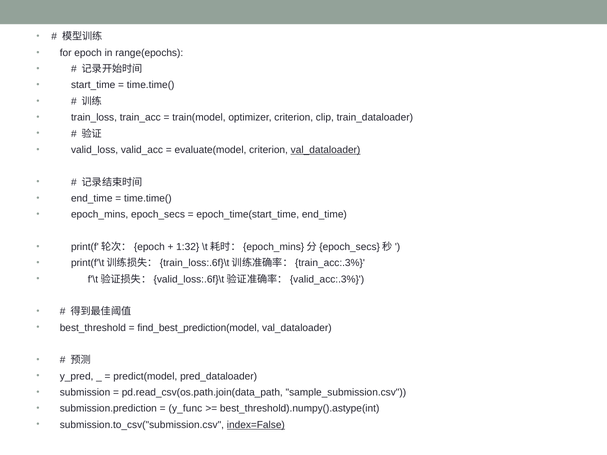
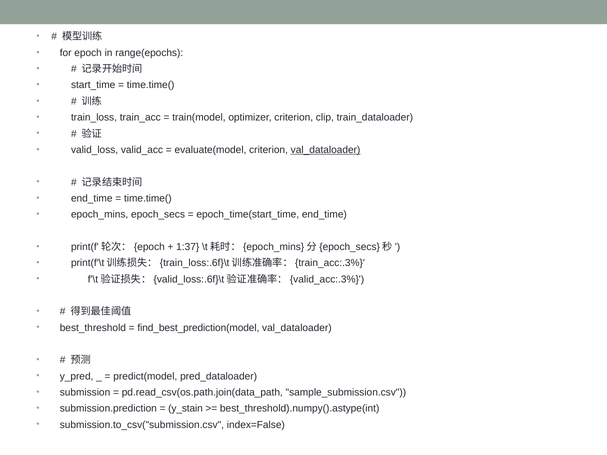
1:32: 1:32 -> 1:37
y_func: y_func -> y_stain
index=False underline: present -> none
